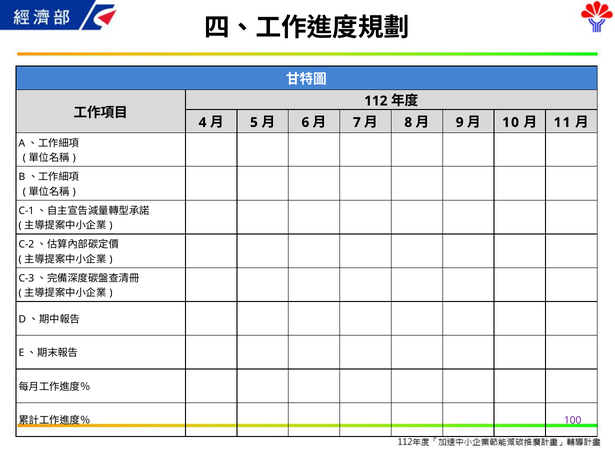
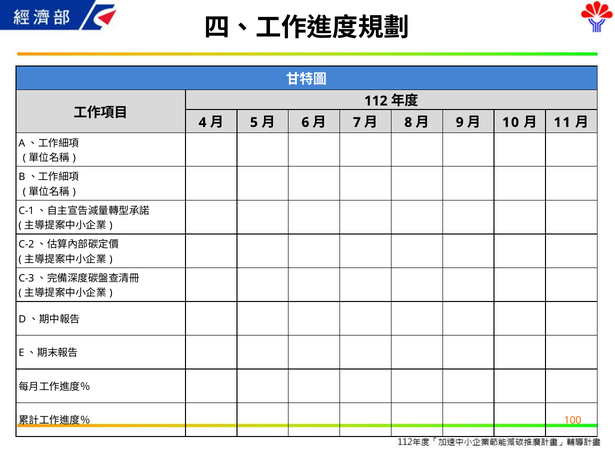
100 colour: purple -> orange
